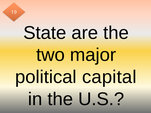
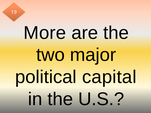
State: State -> More
